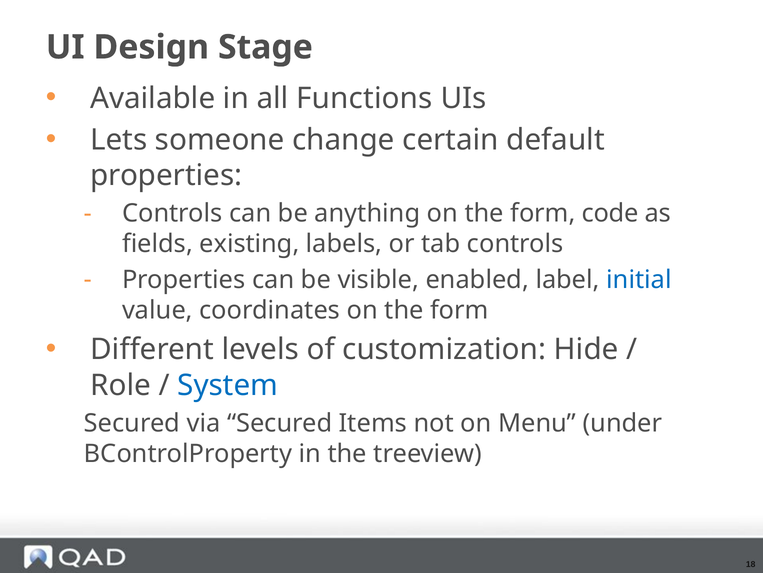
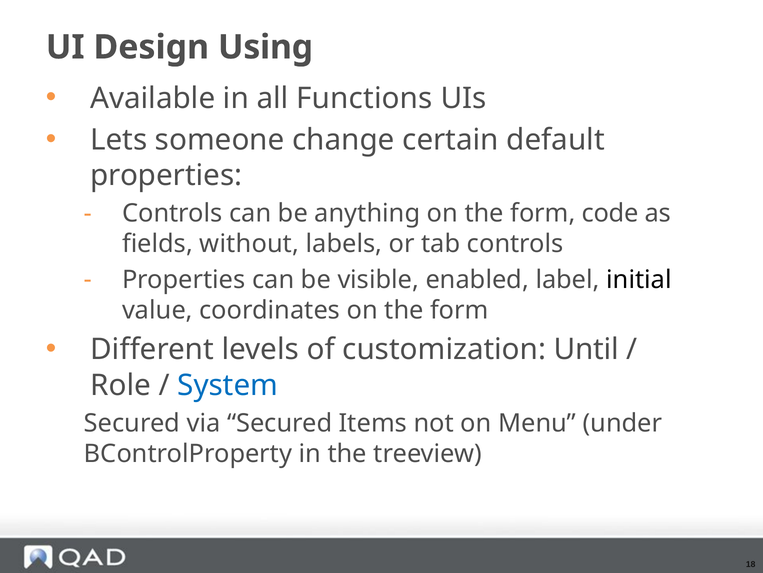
Stage: Stage -> Using
existing: existing -> without
initial colour: blue -> black
Hide: Hide -> Until
